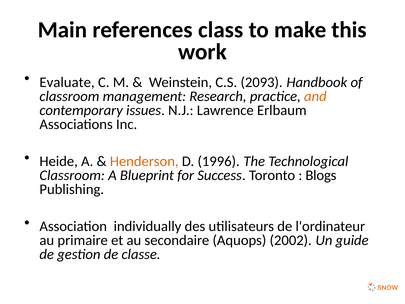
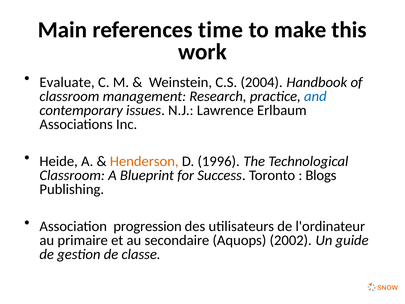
class: class -> time
2093: 2093 -> 2004
and colour: orange -> blue
individually: individually -> progression
